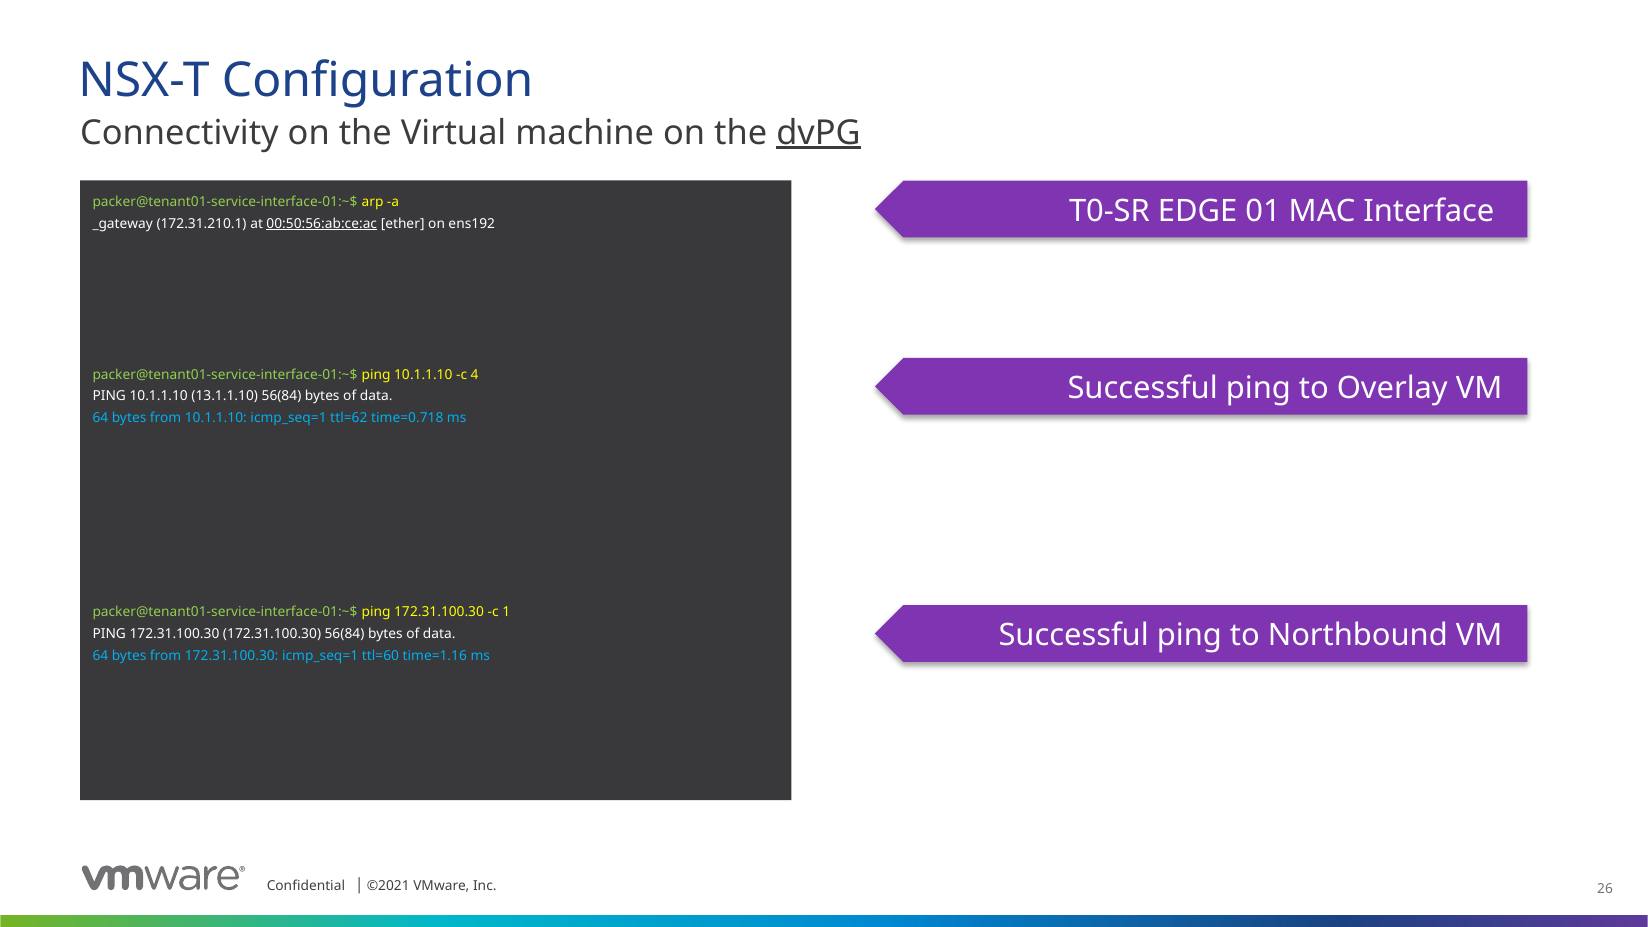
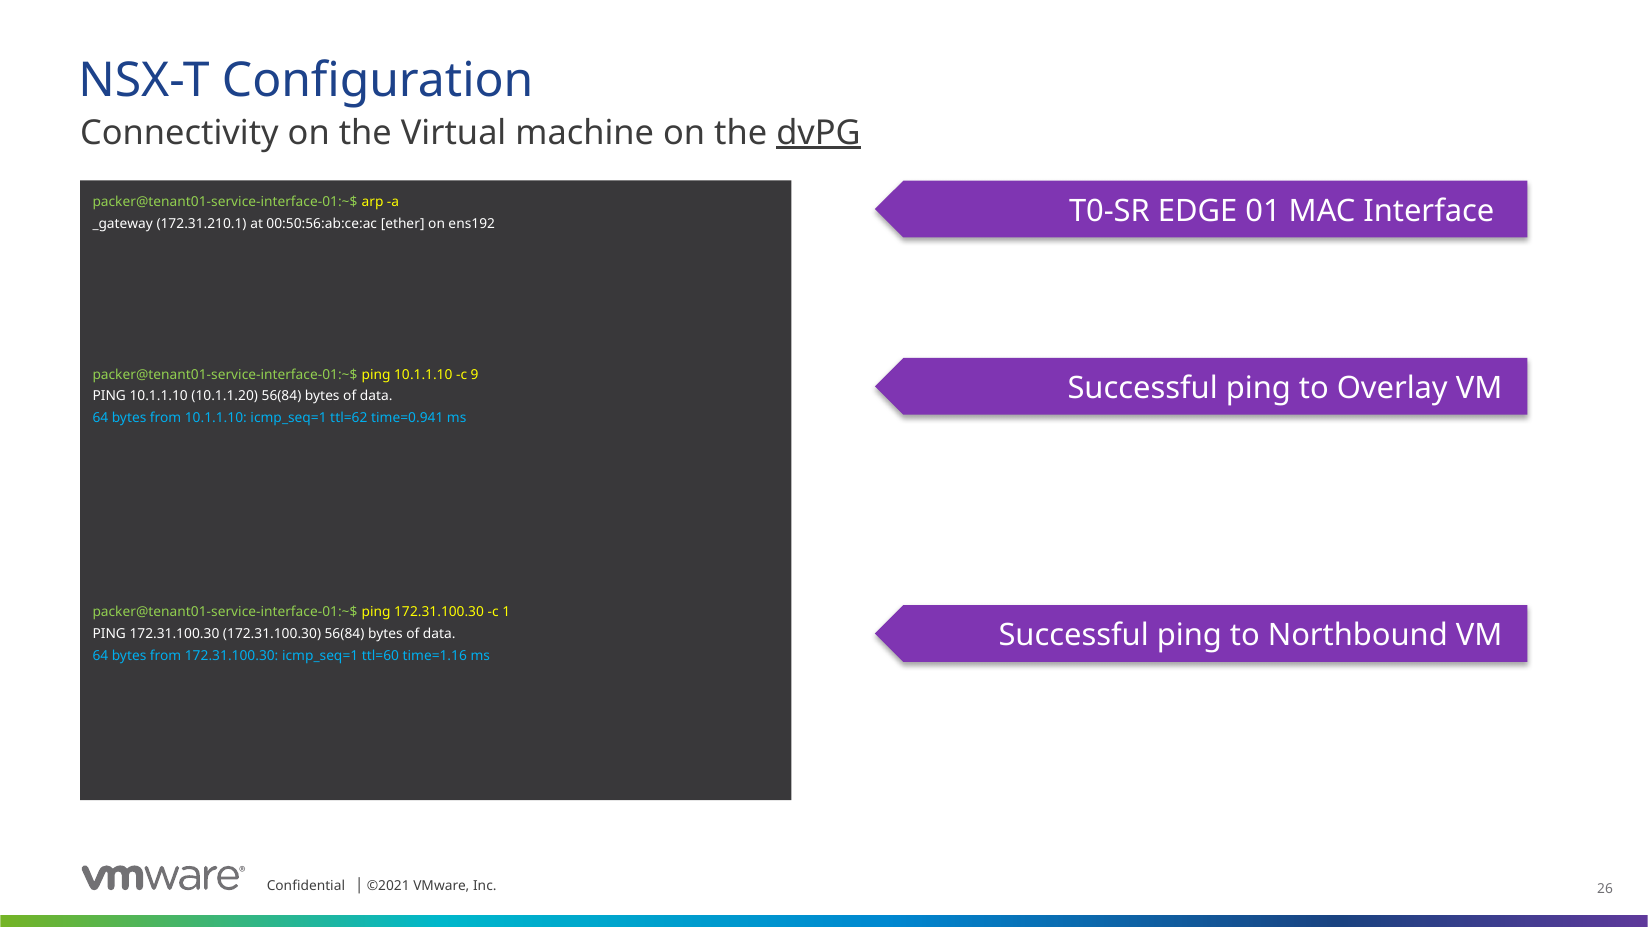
00:50:56:ab:ce:ac underline: present -> none
4: 4 -> 9
13.1.1.10: 13.1.1.10 -> 10.1.1.20
time=0.718: time=0.718 -> time=0.941
